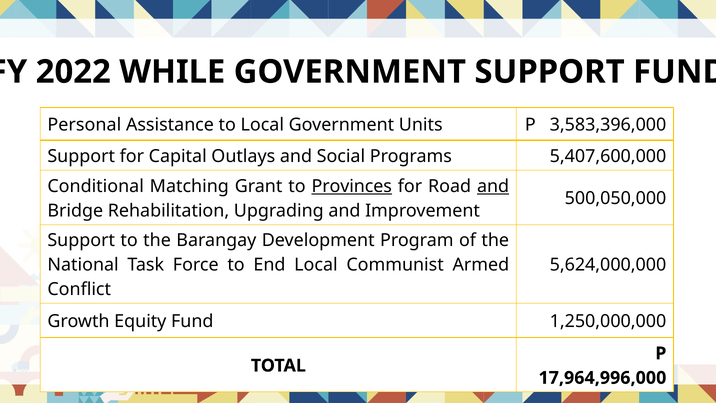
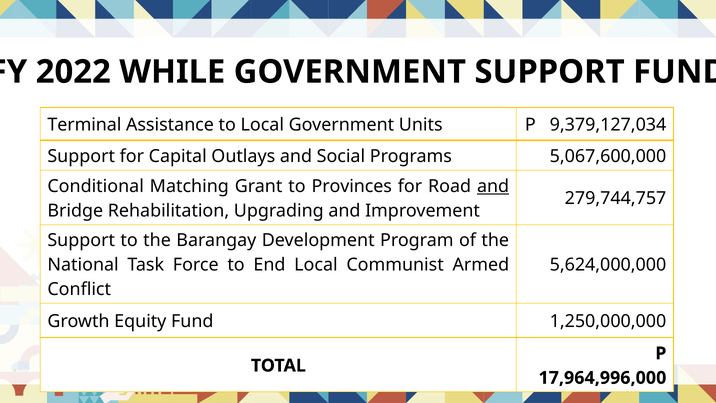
Personal: Personal -> Terminal
3,583,396,000: 3,583,396,000 -> 9,379,127,034
5,407,600,000: 5,407,600,000 -> 5,067,600,000
Provinces underline: present -> none
500,050,000: 500,050,000 -> 279,744,757
